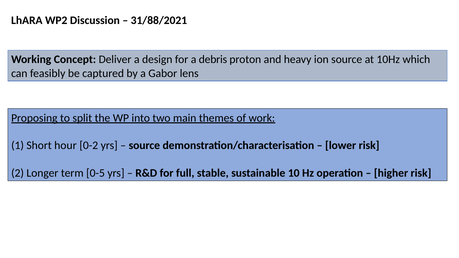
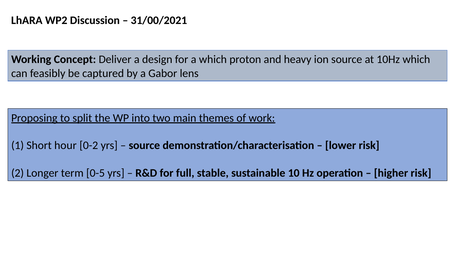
31/88/2021: 31/88/2021 -> 31/00/2021
a debris: debris -> which
